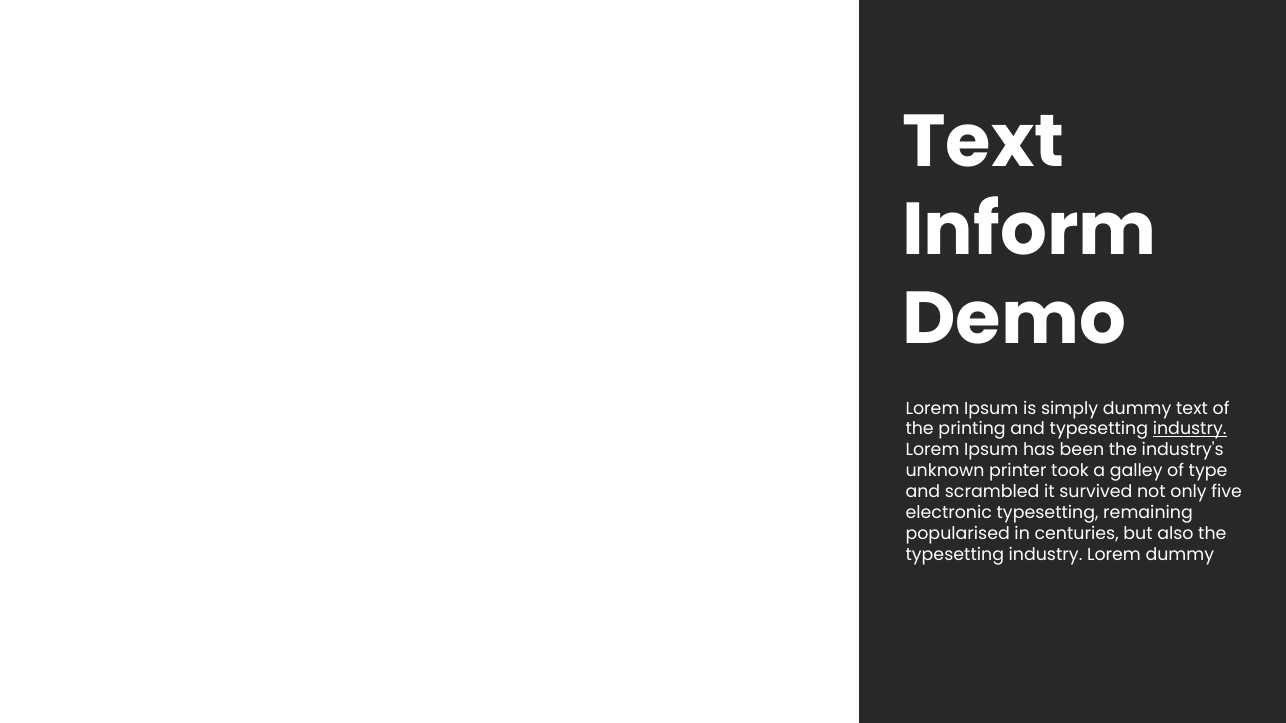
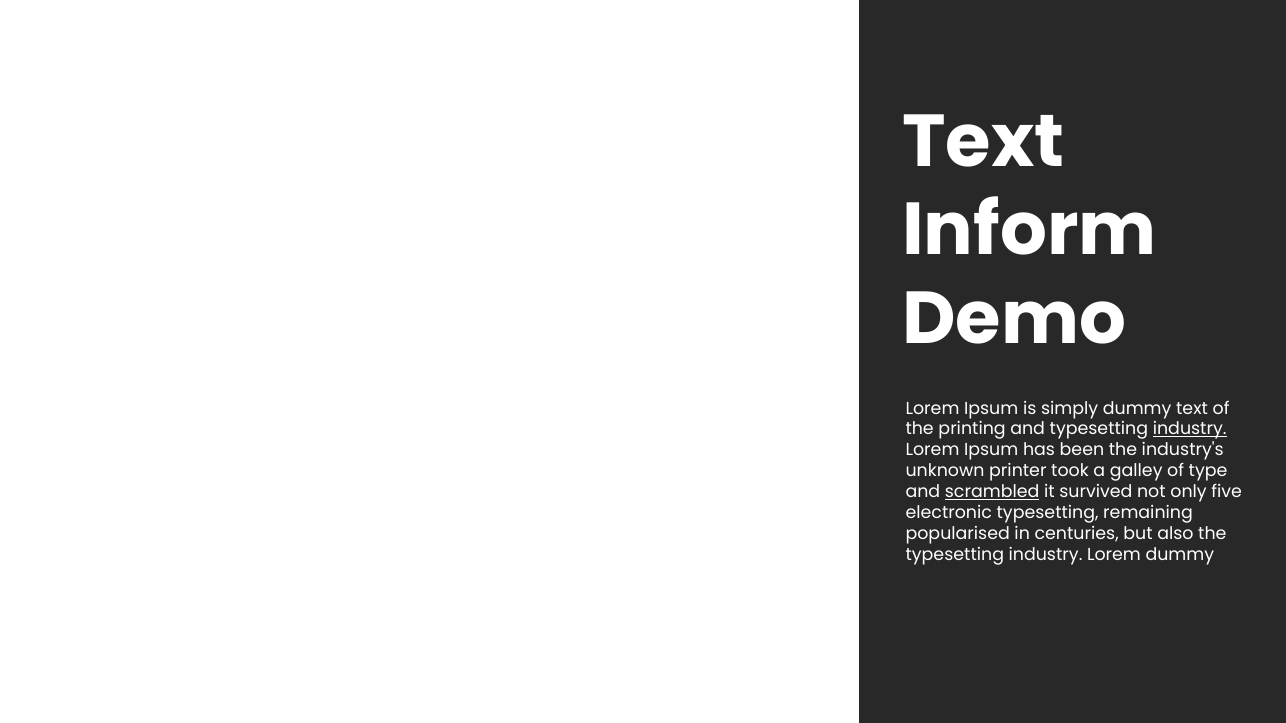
scrambled underline: none -> present
